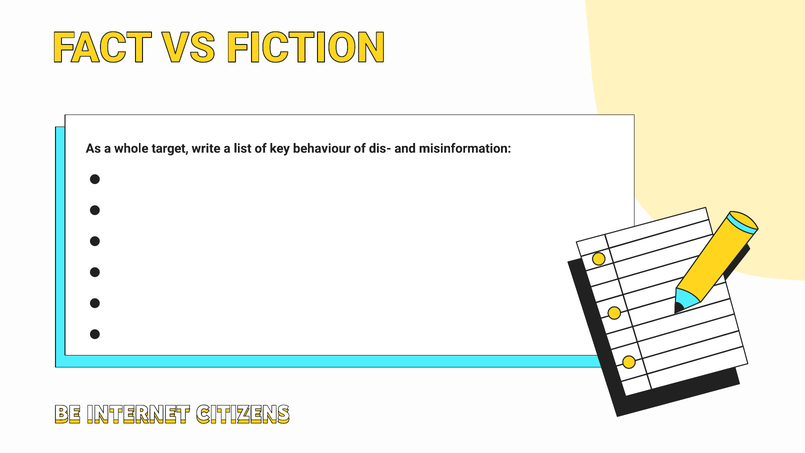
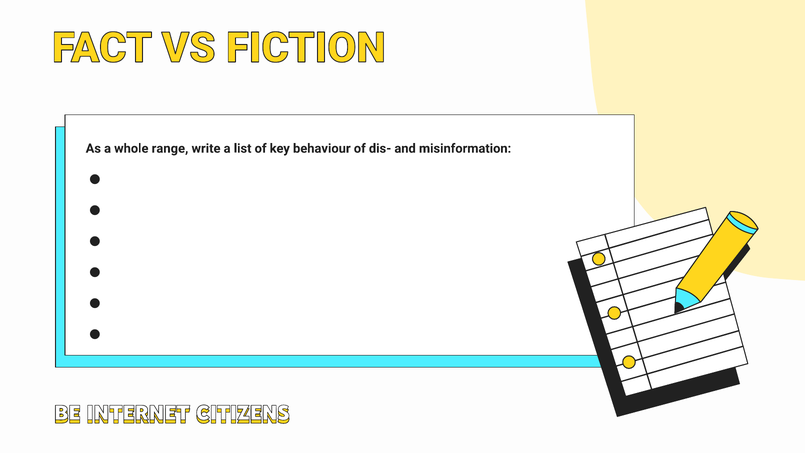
target: target -> range
